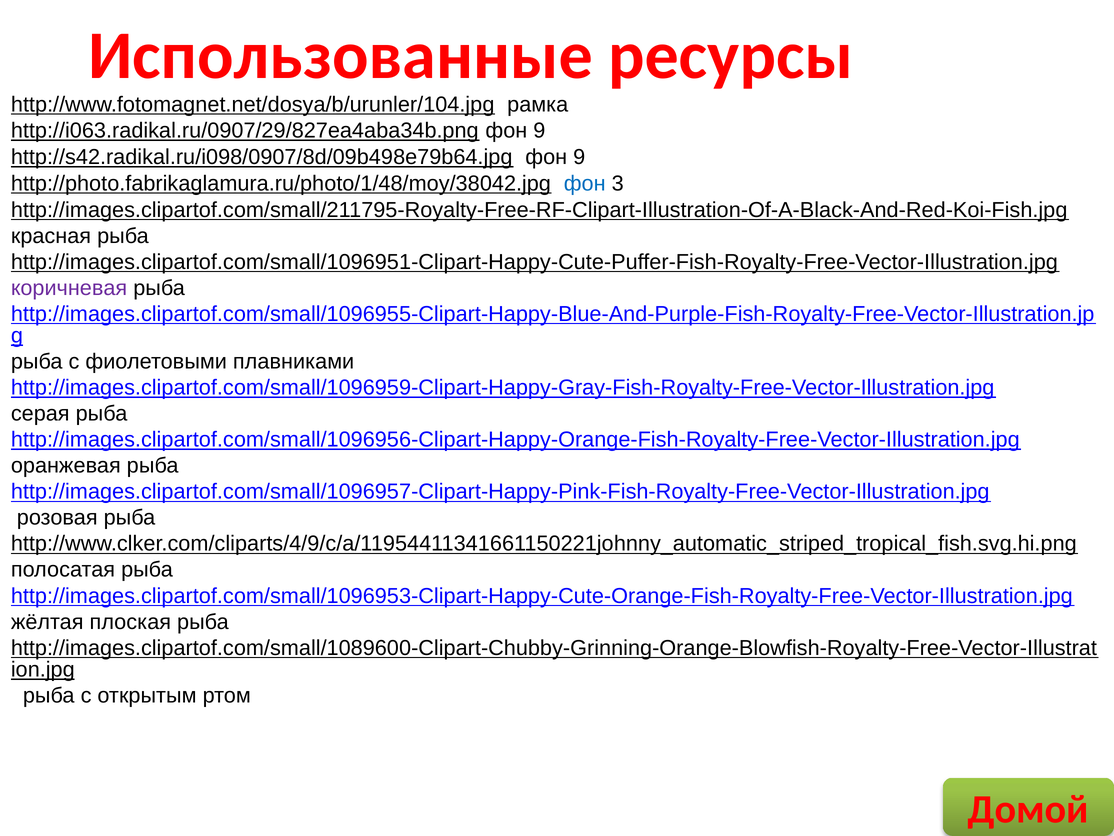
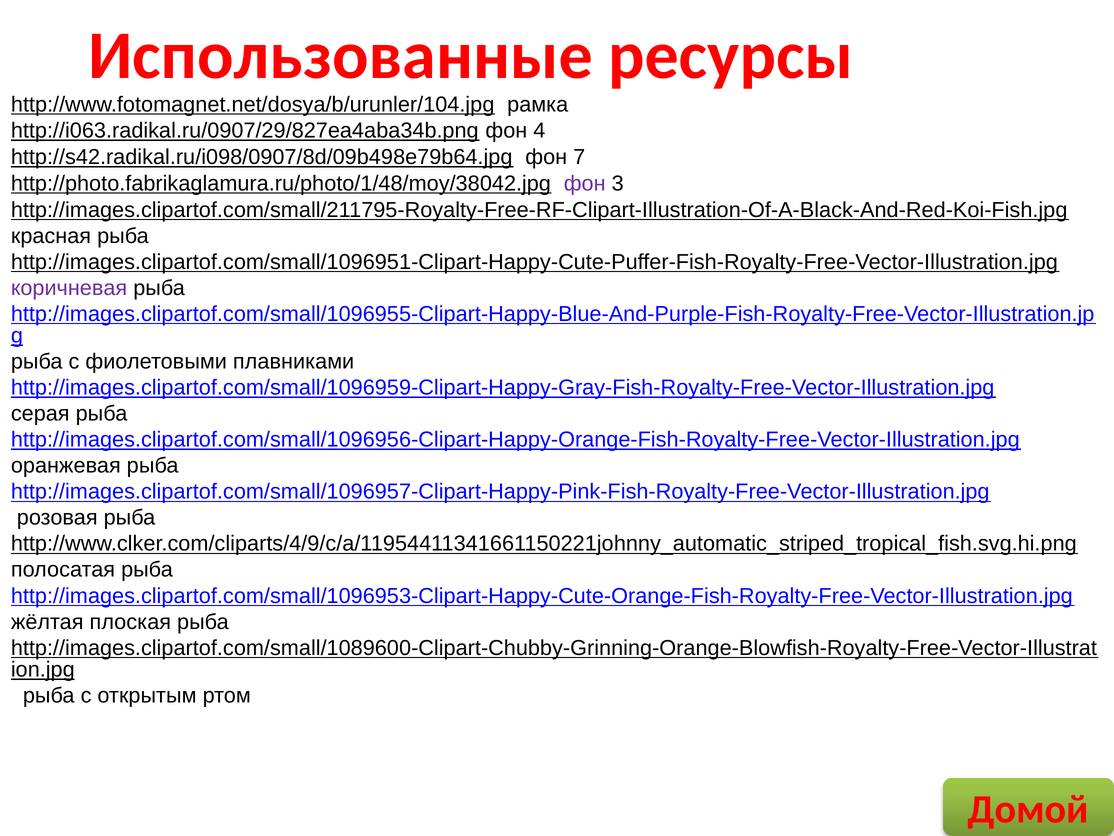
http://i063.radikal.ru/0907/29/827ea4aba34b.png фон 9: 9 -> 4
http://s42.radikal.ru/i098/0907/8d/09b498e79b64.jpg фон 9: 9 -> 7
фон at (585, 183) colour: blue -> purple
